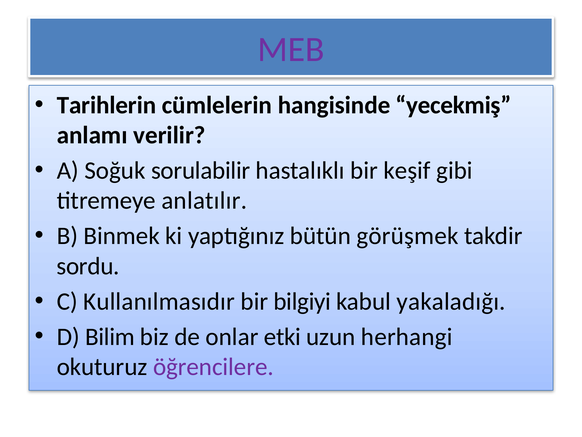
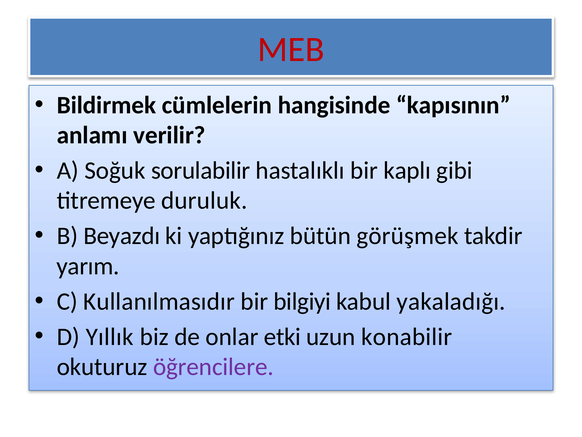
MEB colour: purple -> red
Tarihlerin: Tarihlerin -> Bildirmek
yecekmiş: yecekmiş -> kapısının
keşif: keşif -> kaplı
anlatılır: anlatılır -> duruluk
Binmek: Binmek -> Beyazdı
sordu: sordu -> yarım
Bilim: Bilim -> Yıllık
herhangi: herhangi -> konabilir
